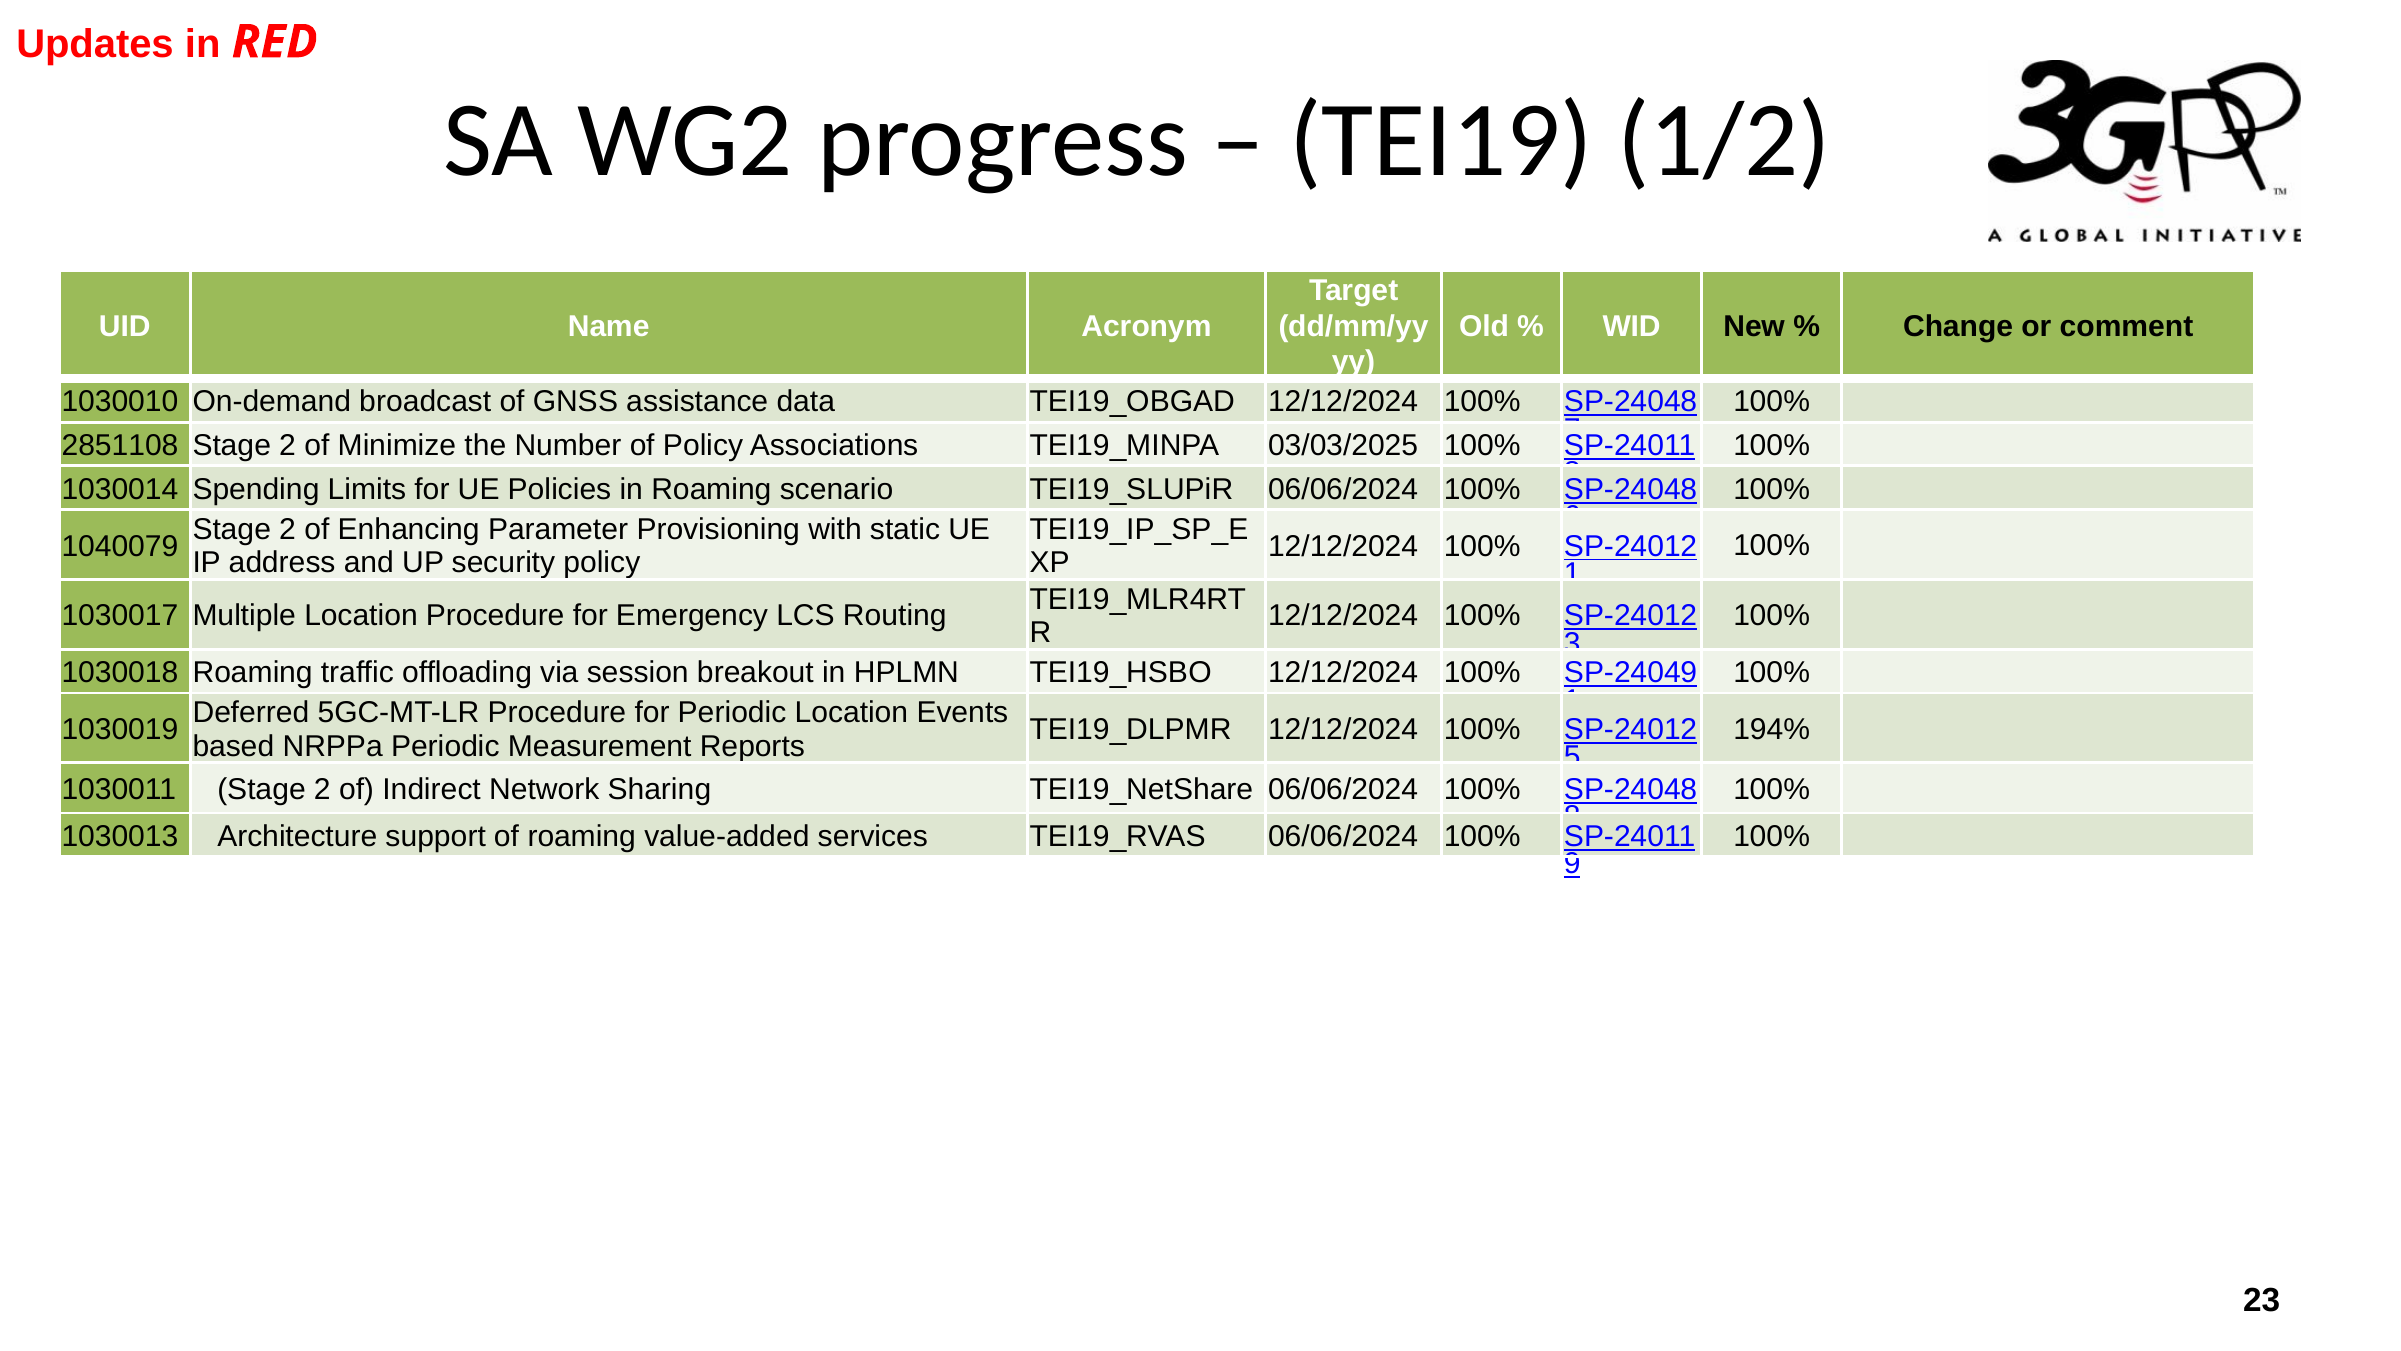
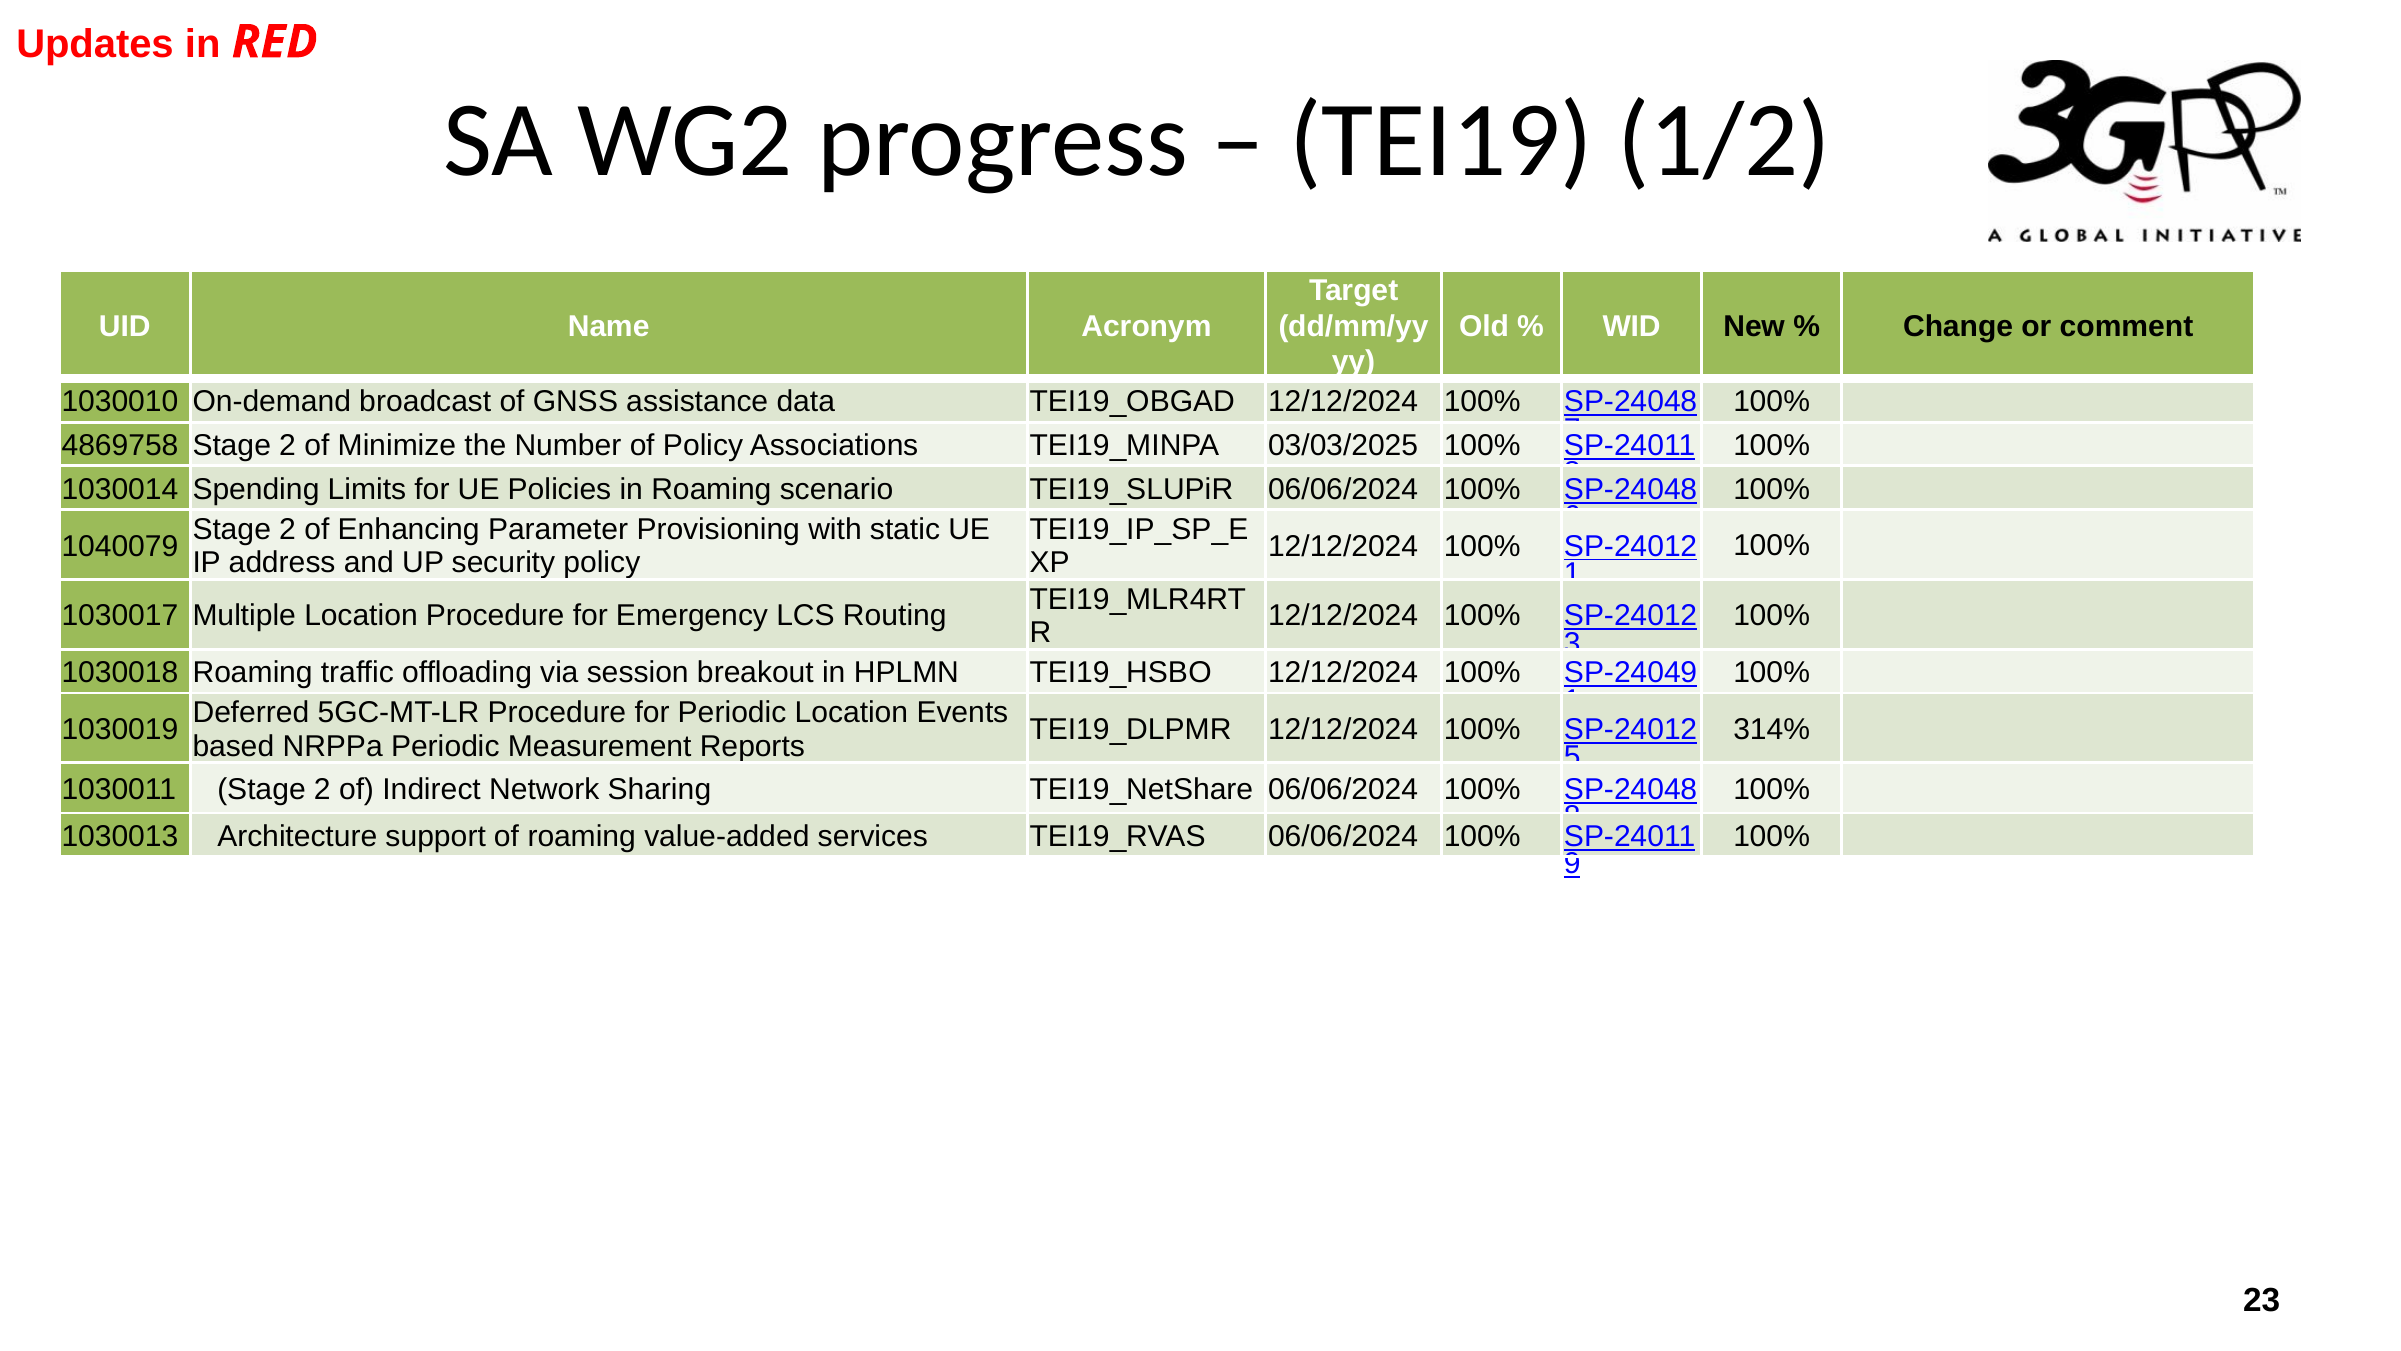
2851108: 2851108 -> 4869758
194%: 194% -> 314%
